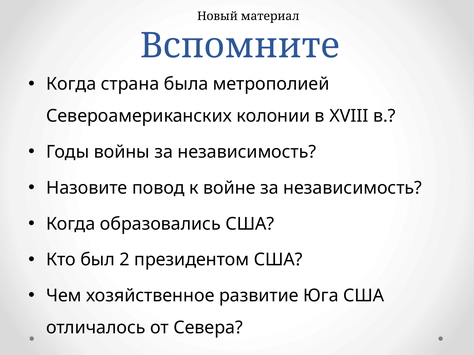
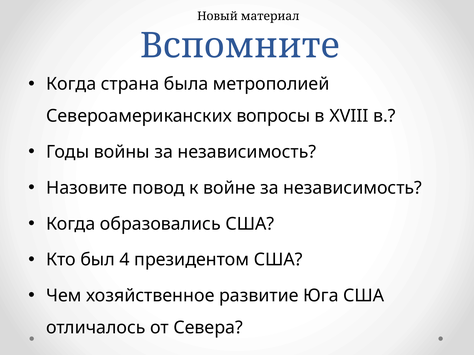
колонии: колонии -> вопросы
2: 2 -> 4
